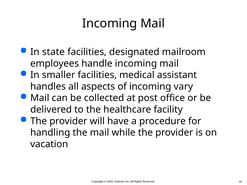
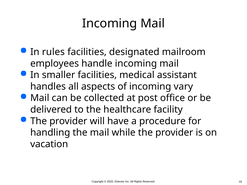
state: state -> rules
